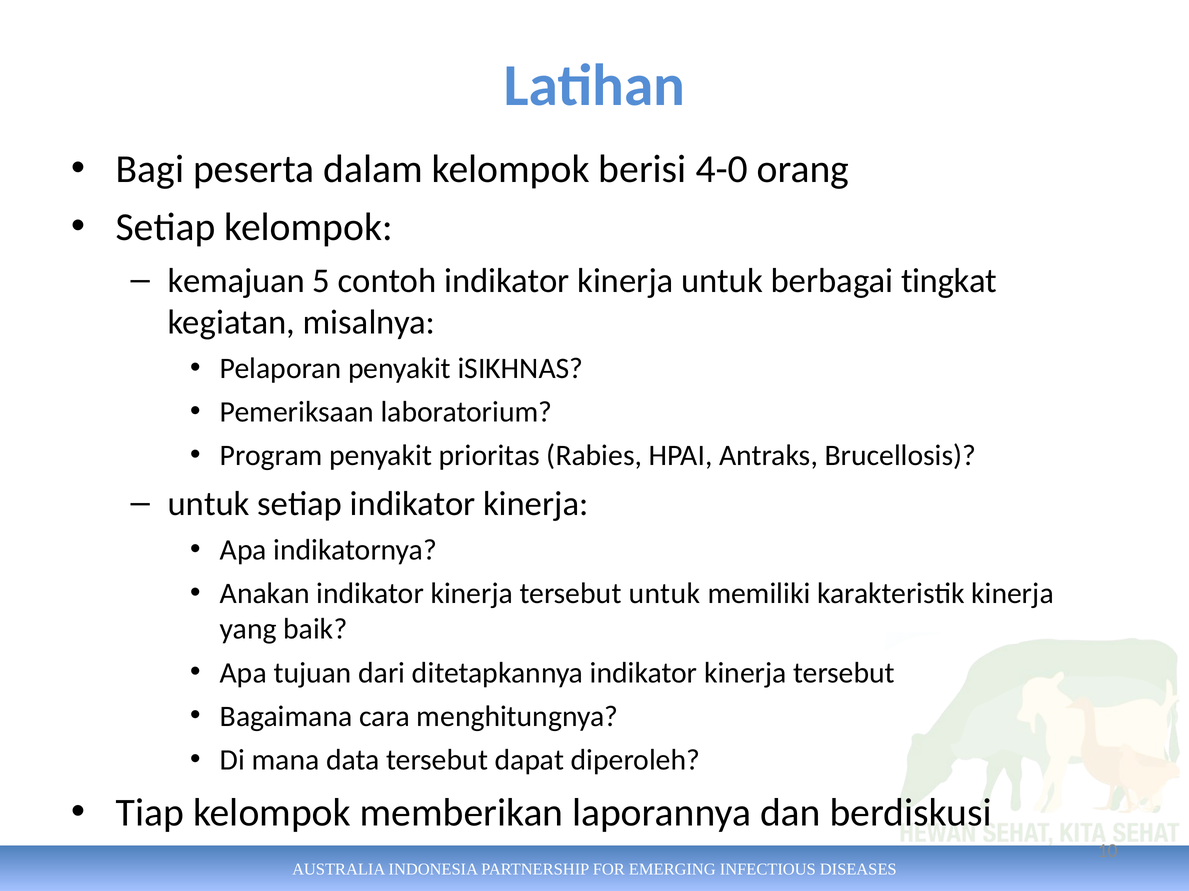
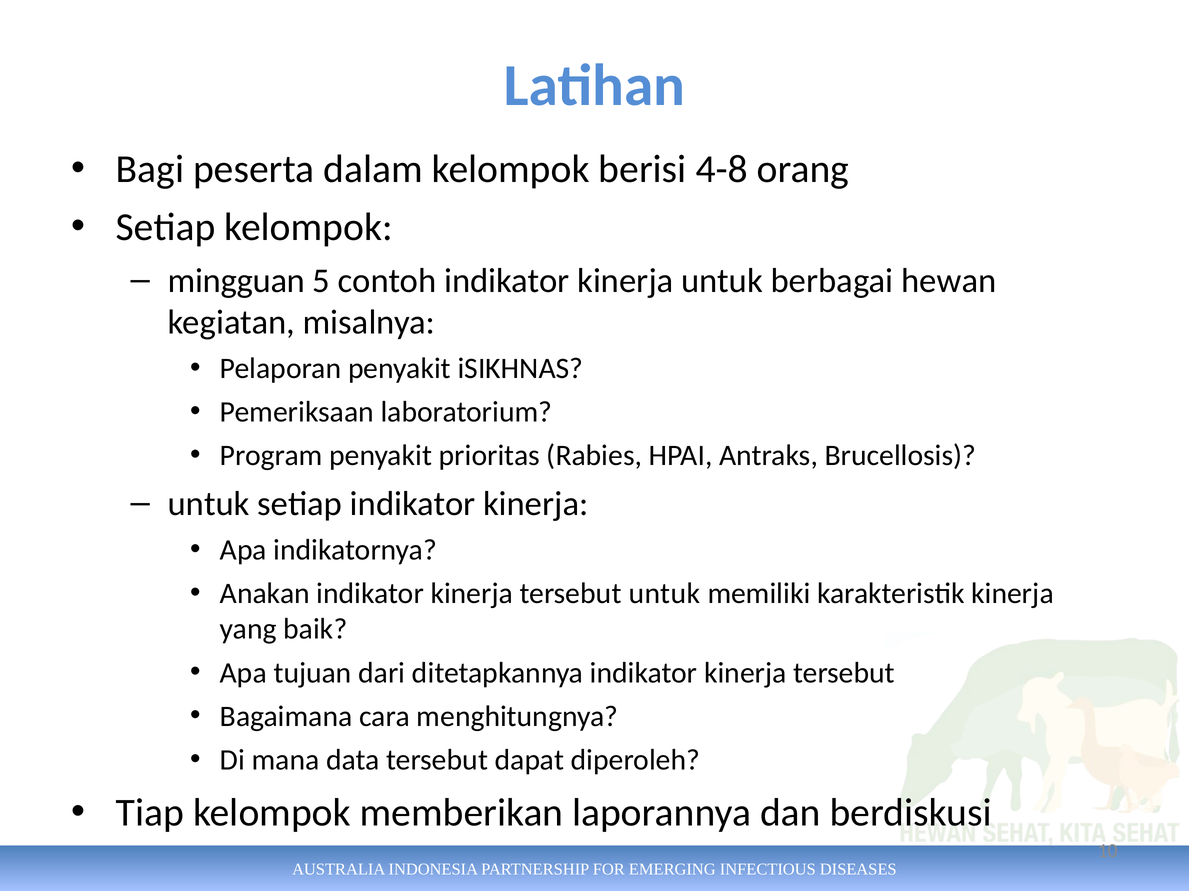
4-0: 4-0 -> 4-8
kemajuan: kemajuan -> mingguan
tingkat: tingkat -> hewan
